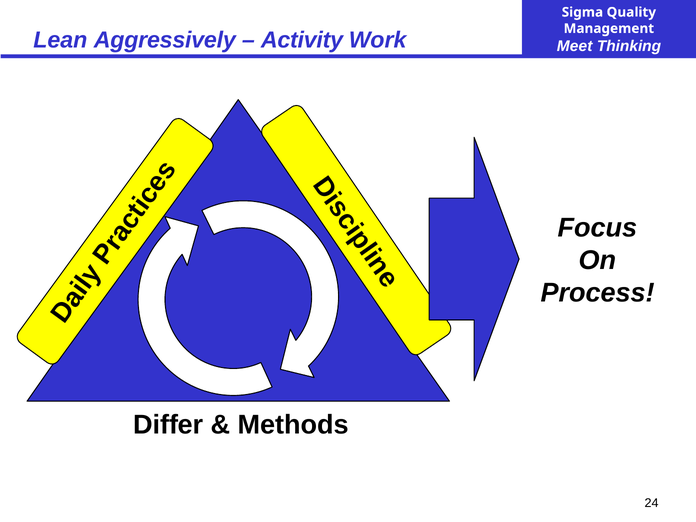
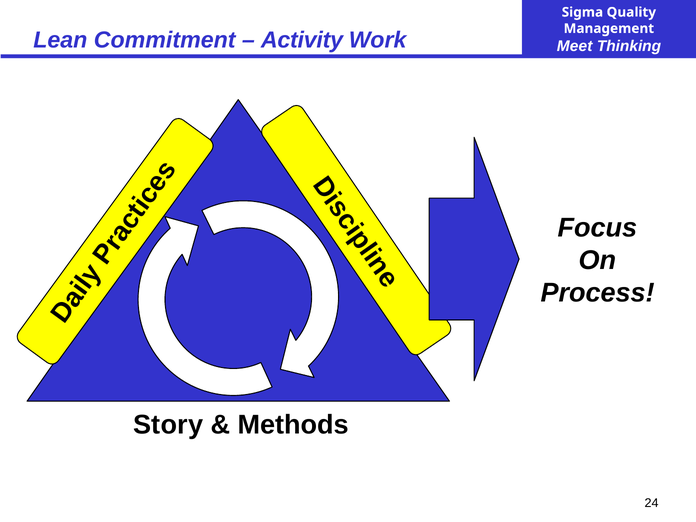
Aggressively: Aggressively -> Commitment
Differ: Differ -> Story
